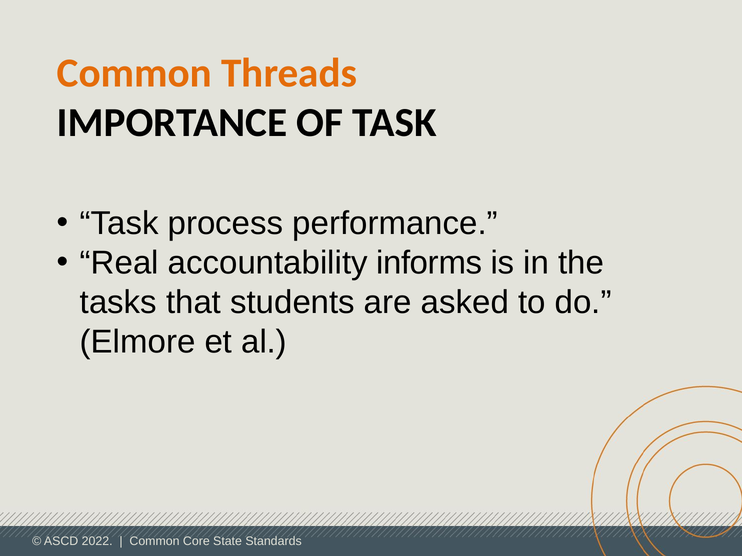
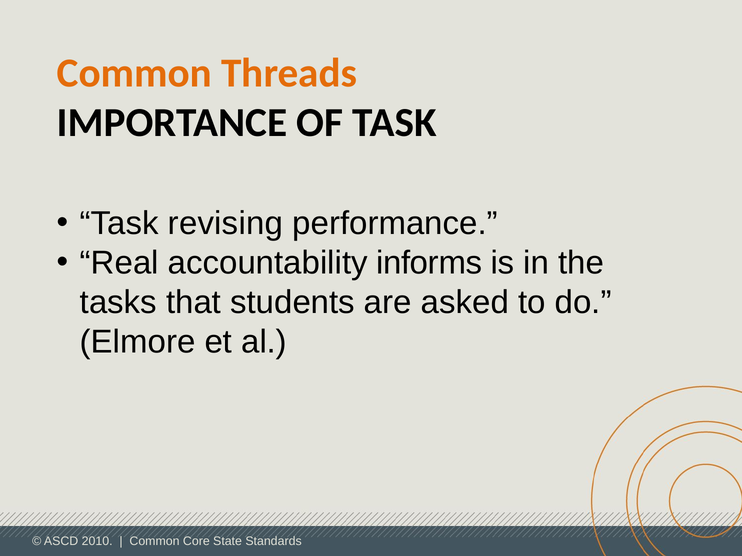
process: process -> revising
2022: 2022 -> 2010
